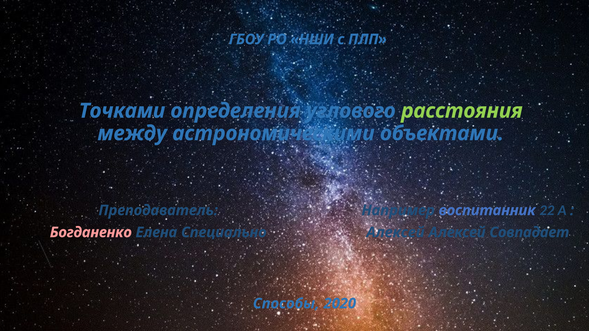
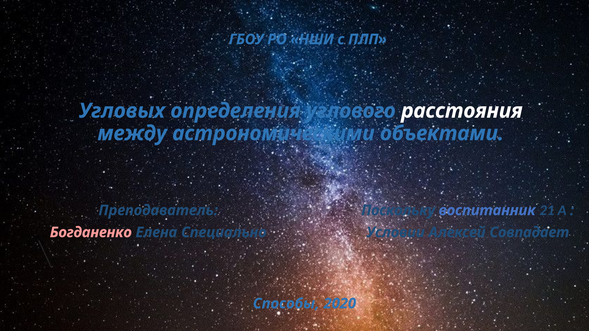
Точками: Точками -> Угловых
расстояния colour: light green -> white
Например: Например -> Поскольку
22: 22 -> 21
Алексей at (395, 233): Алексей -> Условии
